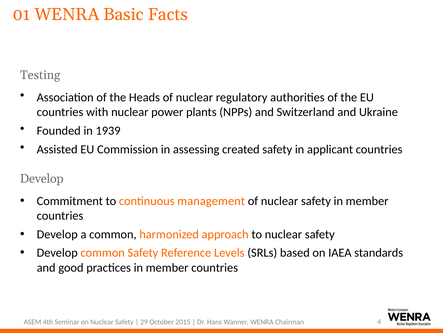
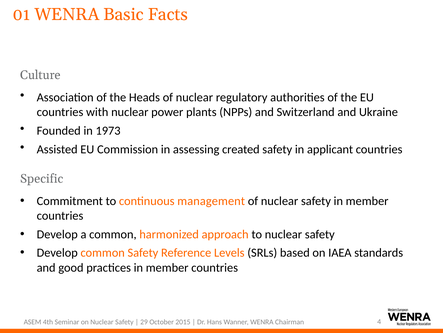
Testing: Testing -> Culture
1939: 1939 -> 1973
Develop at (42, 178): Develop -> Specific
